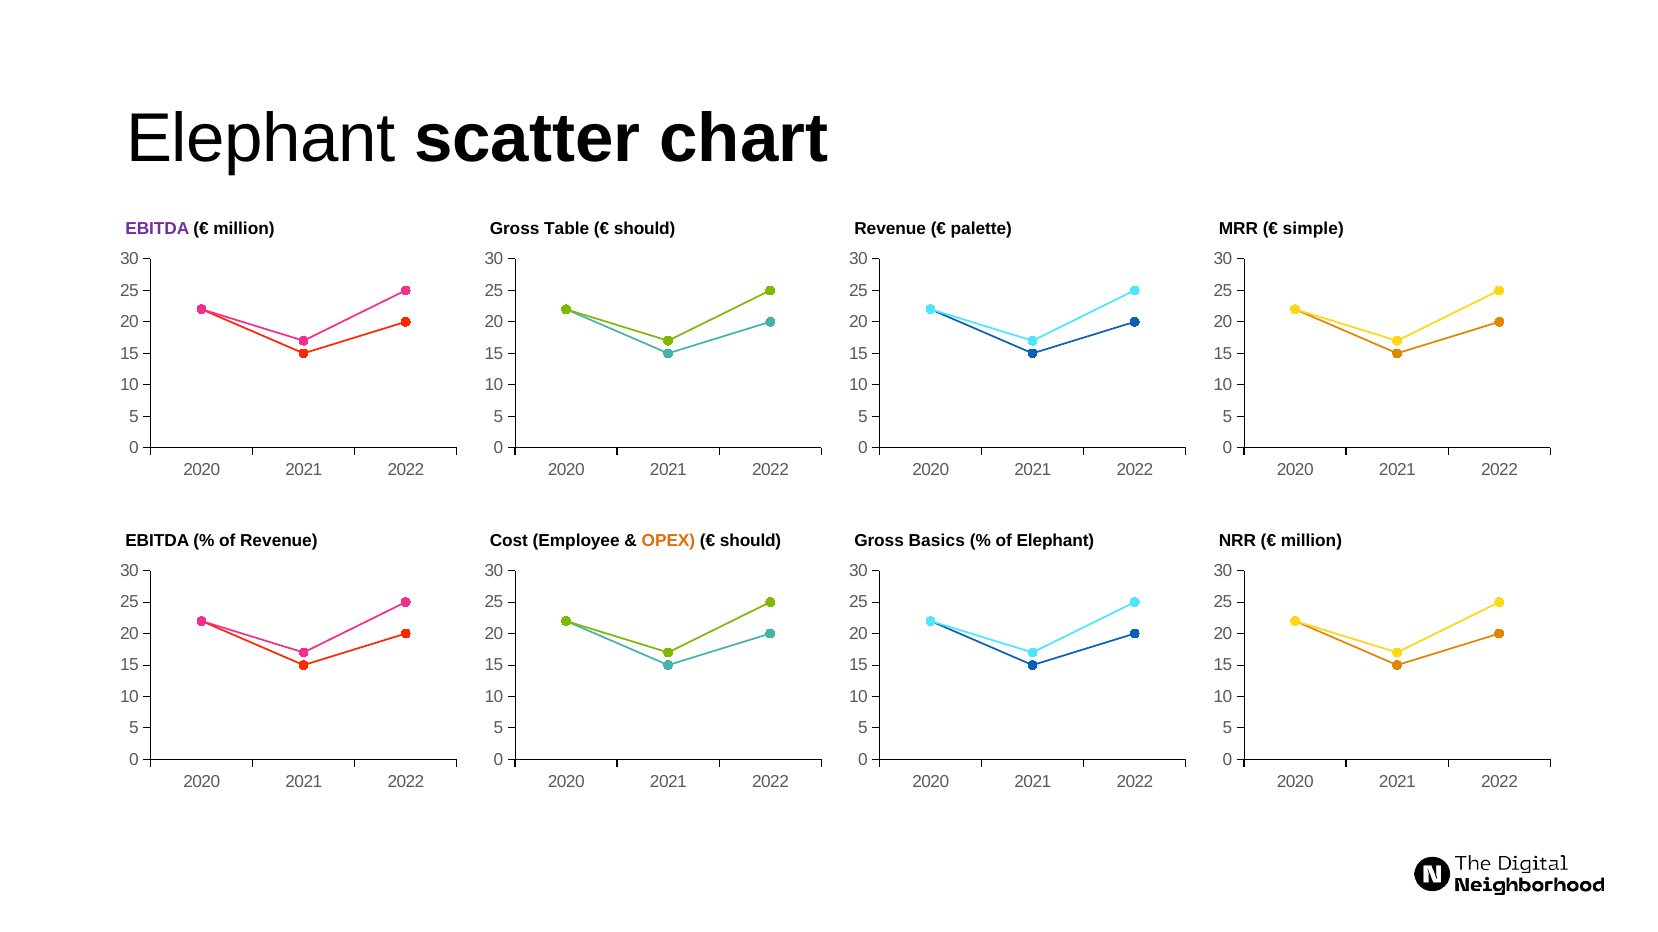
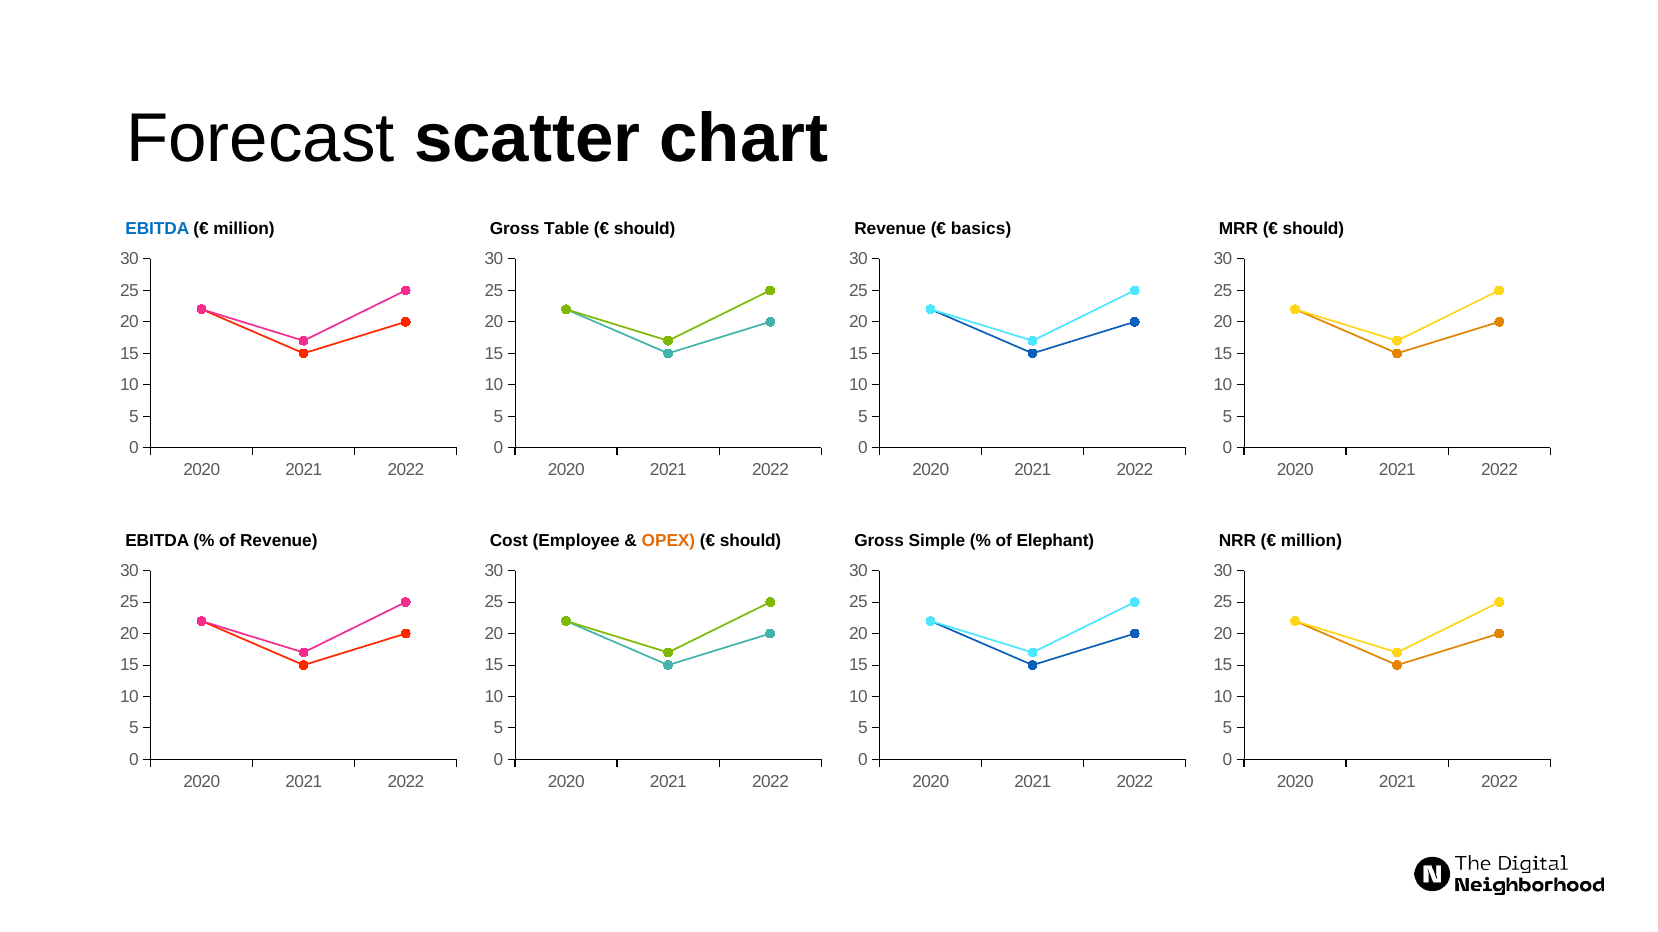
Elephant at (261, 139): Elephant -> Forecast
EBITDA at (157, 229) colour: purple -> blue
palette: palette -> basics
simple at (1313, 229): simple -> should
Basics: Basics -> Simple
